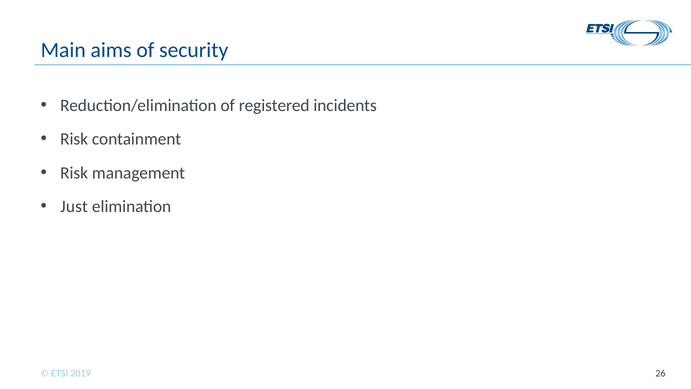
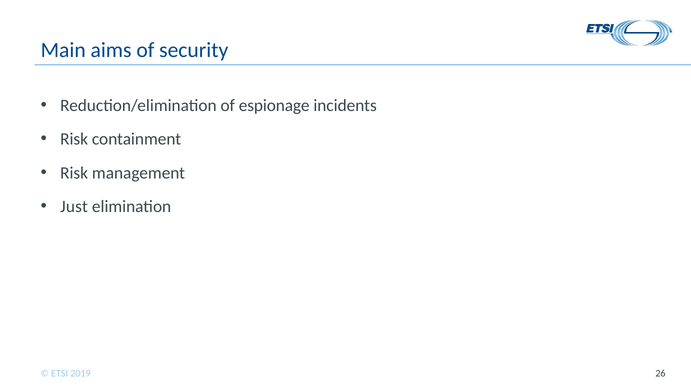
registered: registered -> espionage
